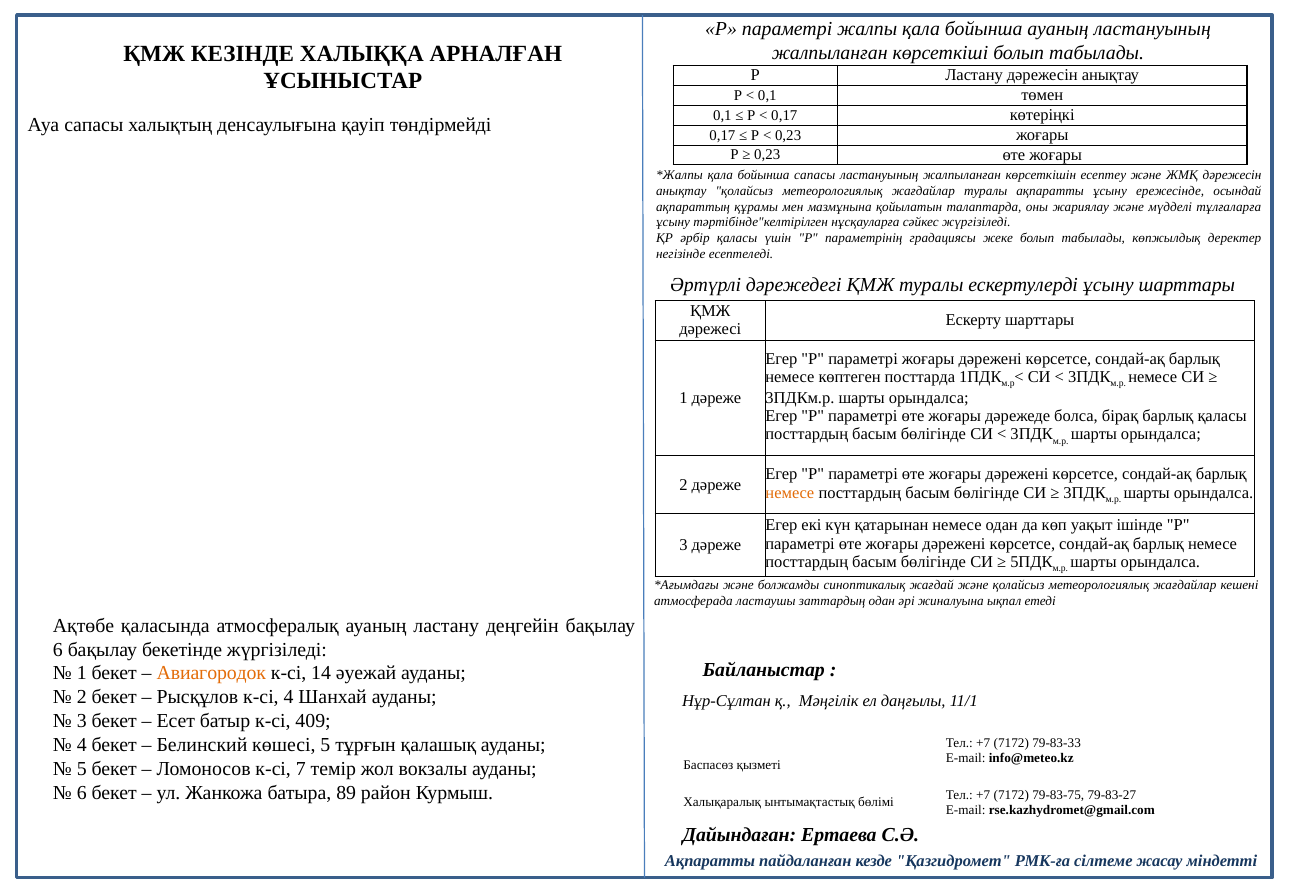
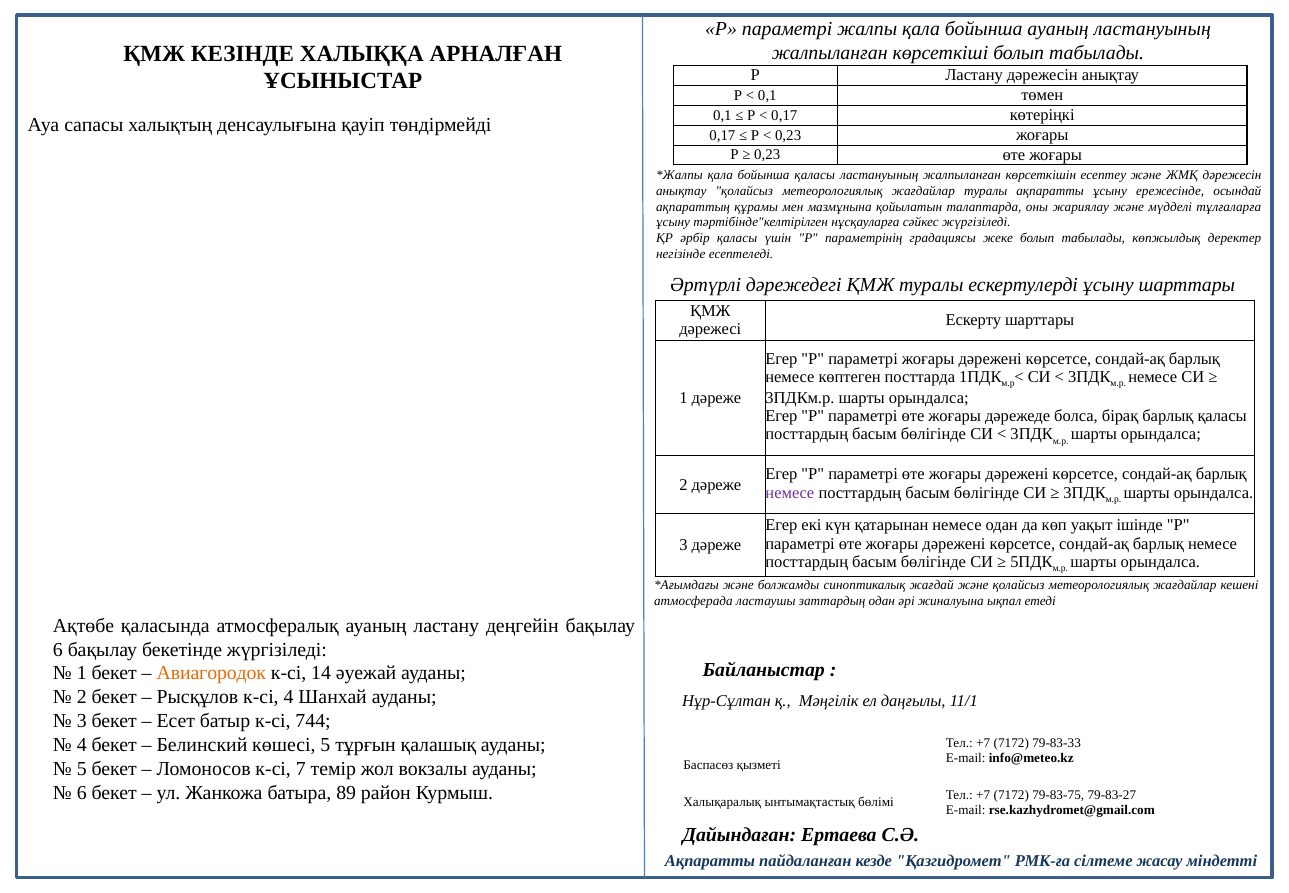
бойынша сапасы: сапасы -> қаласы
немесе at (790, 492) colour: orange -> purple
409: 409 -> 744
